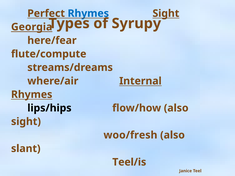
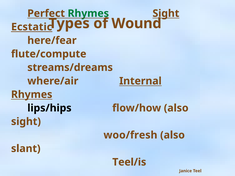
Rhymes at (88, 13) colour: blue -> green
Syrupy: Syrupy -> Wound
Georgia: Georgia -> Ecstatic
